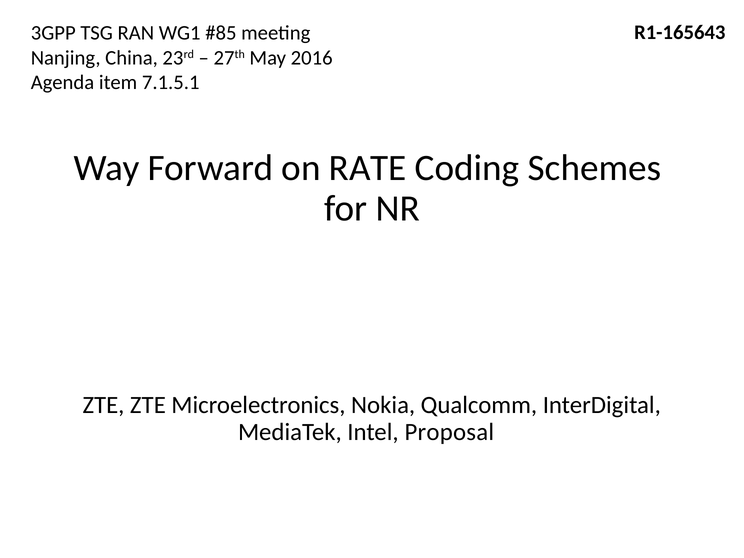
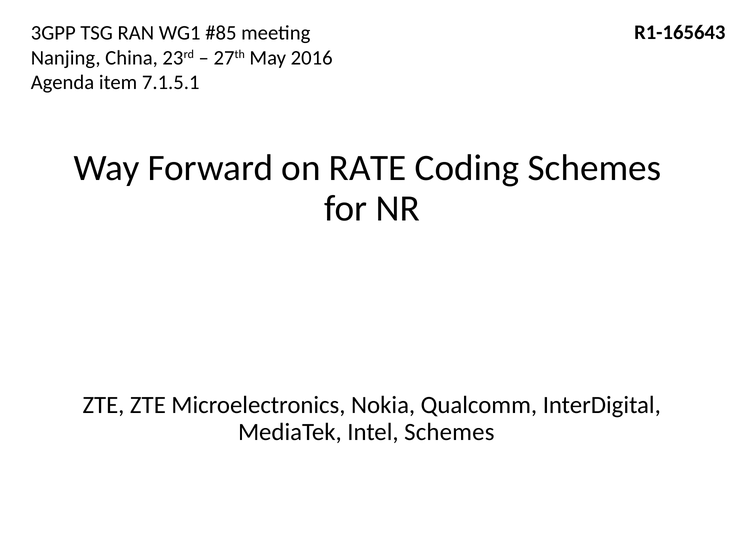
Intel Proposal: Proposal -> Schemes
